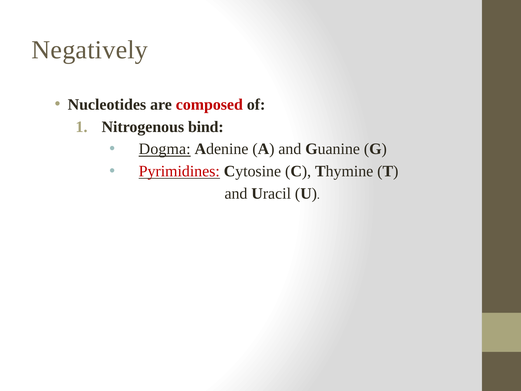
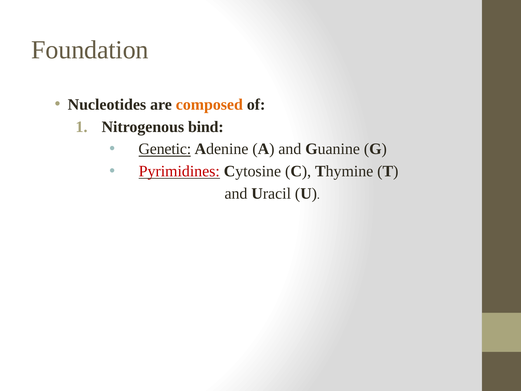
Negatively: Negatively -> Foundation
composed colour: red -> orange
Dogma: Dogma -> Genetic
